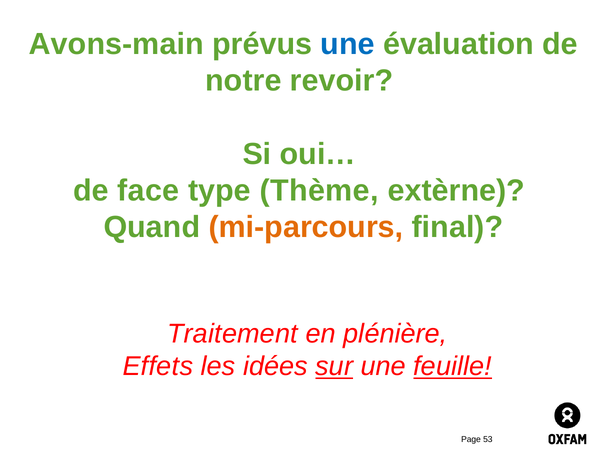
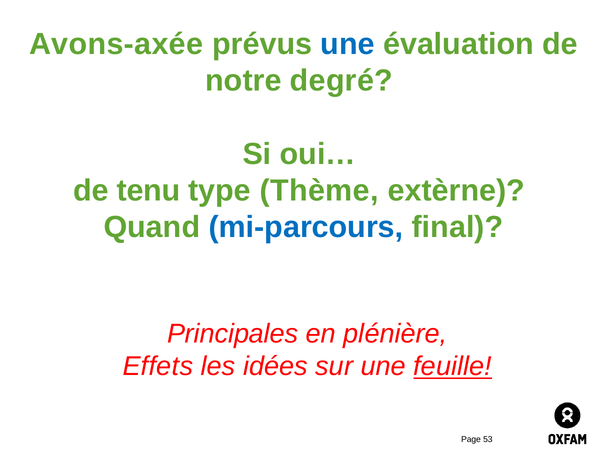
Avons-main: Avons-main -> Avons-axée
revoir: revoir -> degré
face: face -> tenu
mi-parcours colour: orange -> blue
Traitement: Traitement -> Principales
sur underline: present -> none
